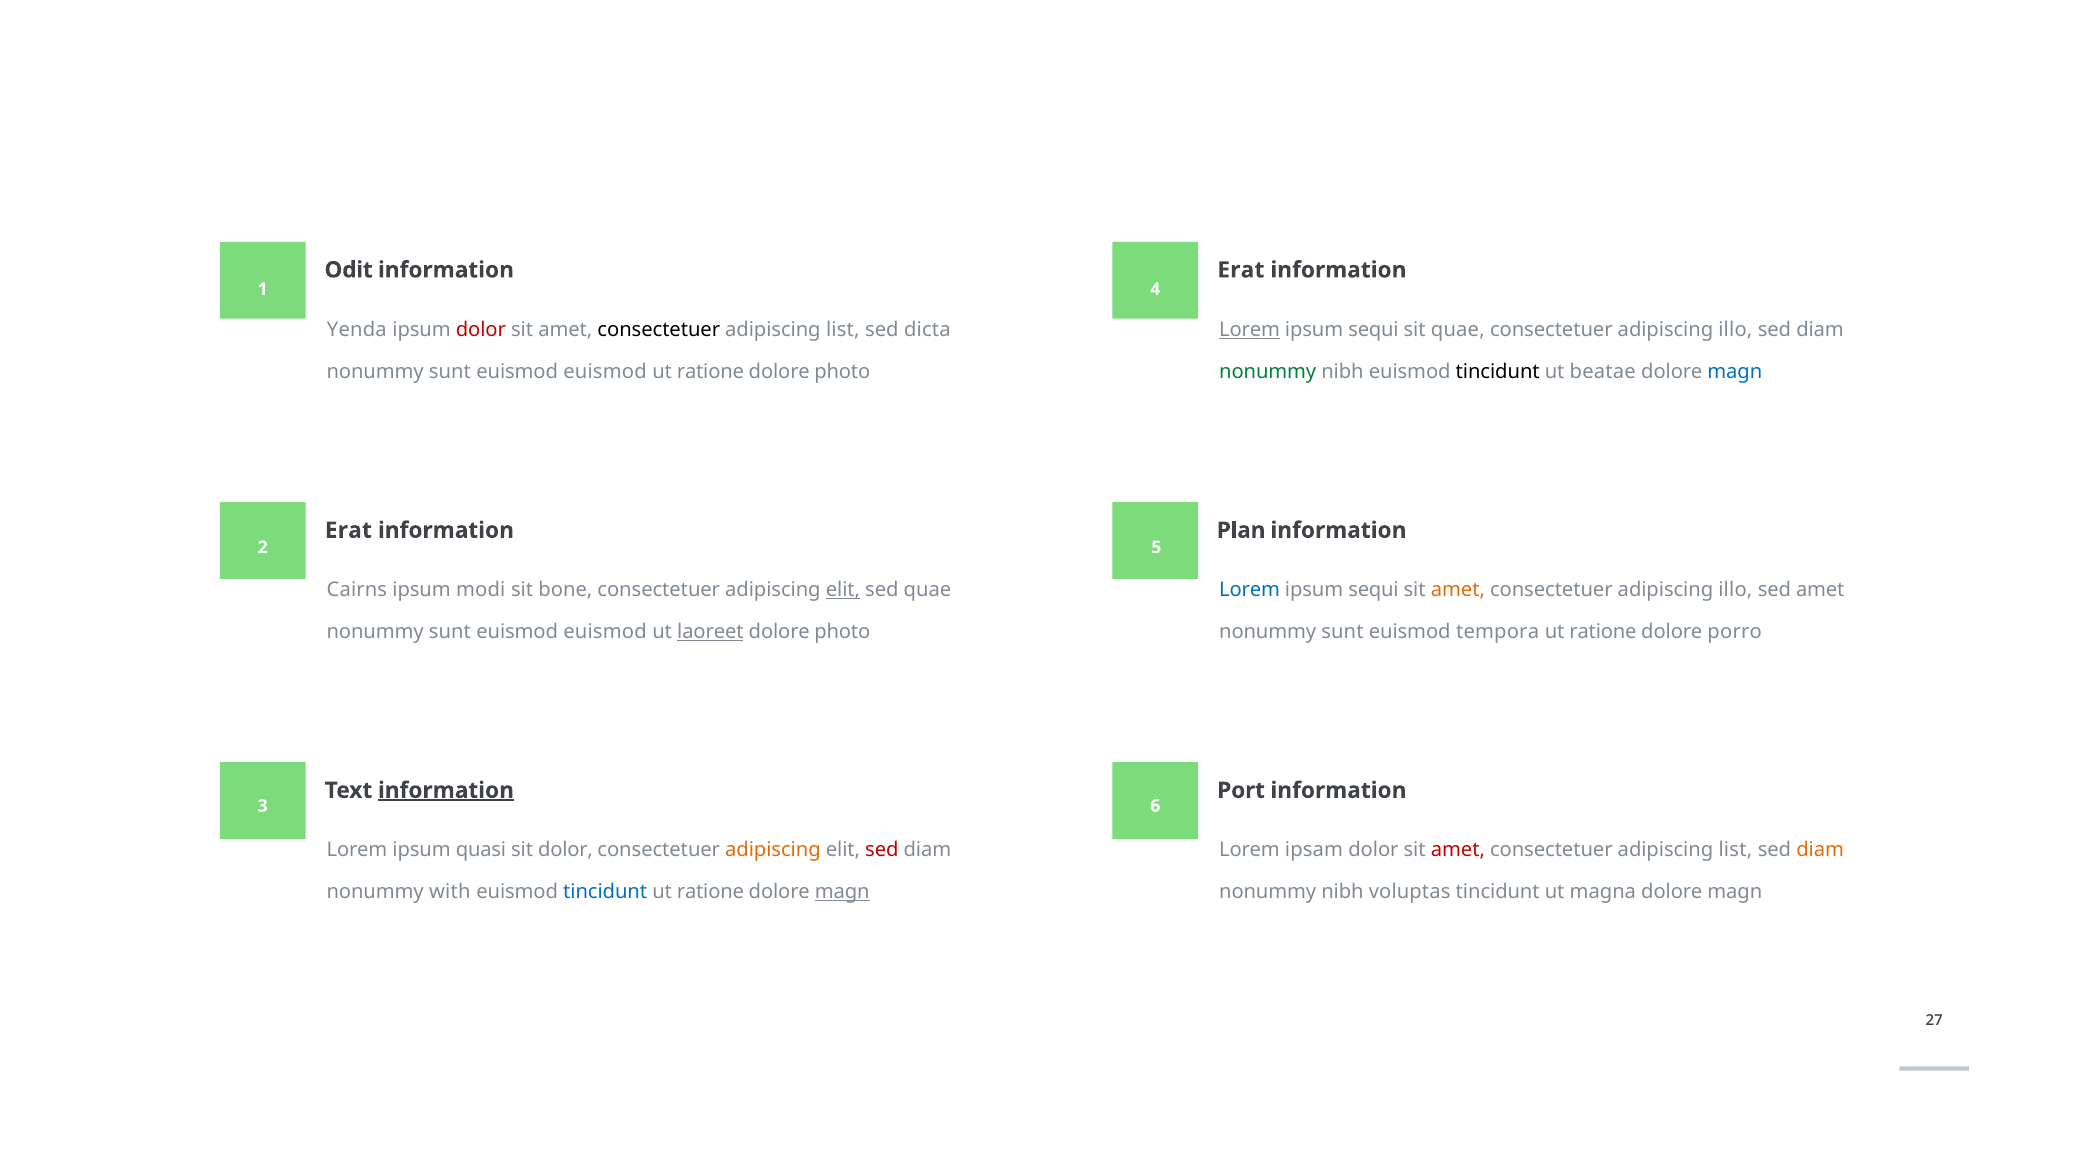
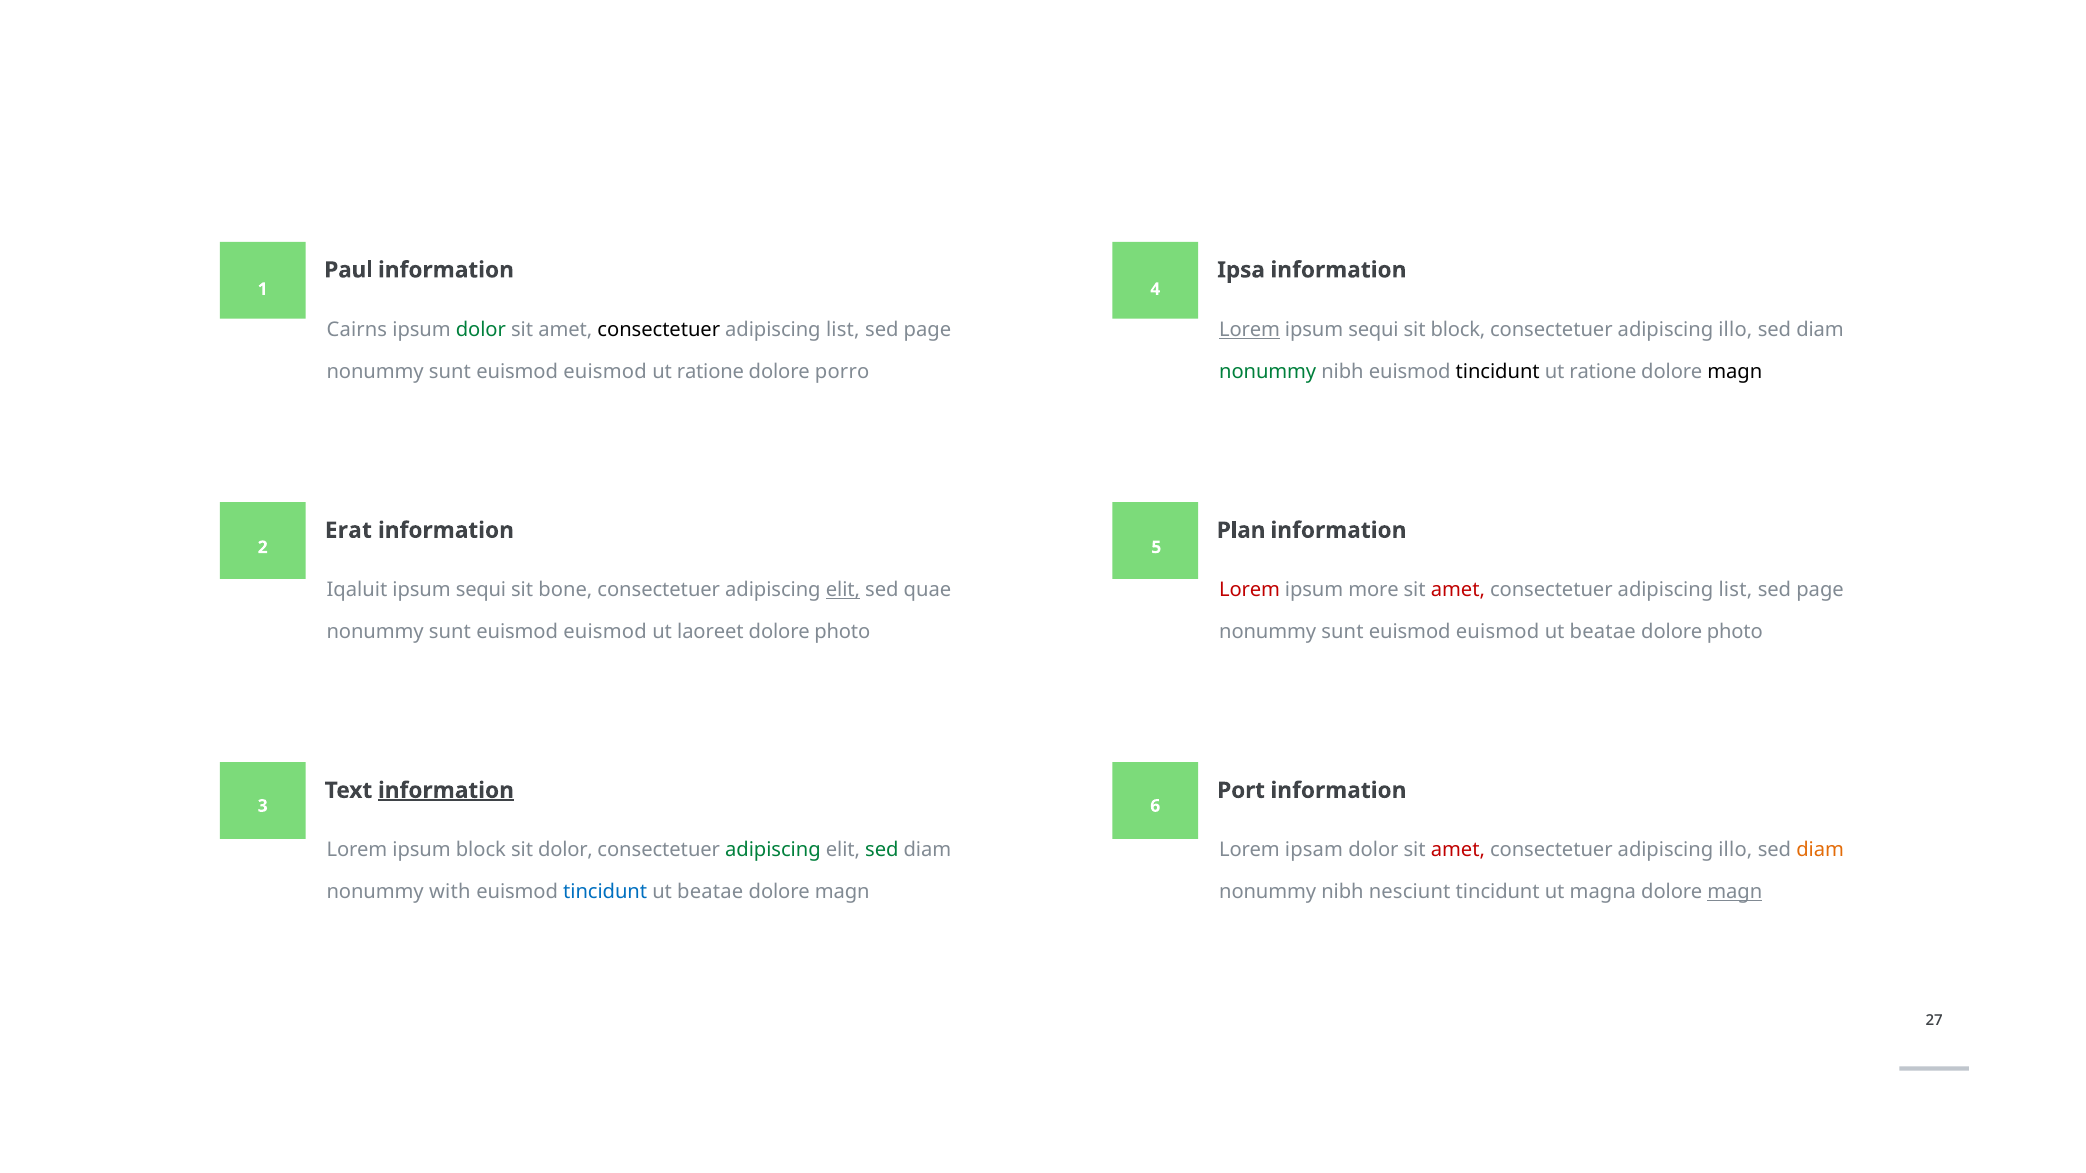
Odit: Odit -> Paul
Erat at (1241, 270): Erat -> Ipsa
Yenda: Yenda -> Cairns
dolor at (481, 330) colour: red -> green
dicta at (927, 330): dicta -> page
sit quae: quae -> block
photo at (842, 372): photo -> porro
beatae at (1603, 372): beatae -> ratione
magn at (1735, 372) colour: blue -> black
Cairns: Cairns -> Iqaluit
modi at (481, 590): modi -> sequi
Lorem at (1250, 590) colour: blue -> red
sequi at (1374, 590): sequi -> more
amet at (1458, 590) colour: orange -> red
illo at (1735, 590): illo -> list
amet at (1820, 590): amet -> page
laoreet underline: present -> none
tempora at (1498, 632): tempora -> euismod
ratione at (1603, 632): ratione -> beatae
porro at (1735, 632): porro -> photo
ipsum quasi: quasi -> block
adipiscing at (773, 850) colour: orange -> green
sed at (882, 850) colour: red -> green
list at (1735, 850): list -> illo
ratione at (710, 892): ratione -> beatae
magn at (842, 892) underline: present -> none
voluptas: voluptas -> nesciunt
magn at (1735, 892) underline: none -> present
